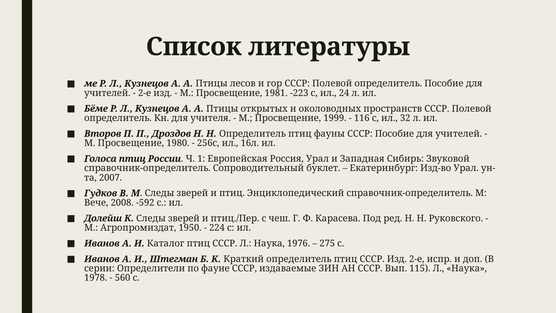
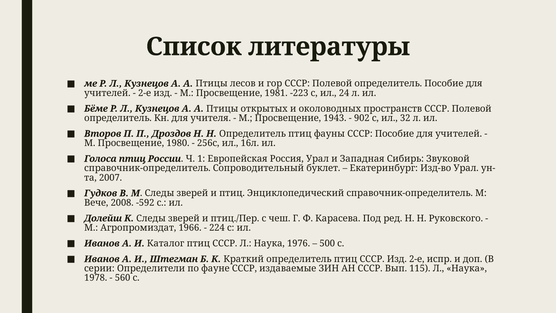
1999: 1999 -> 1943
116: 116 -> 902
1950: 1950 -> 1966
275: 275 -> 500
